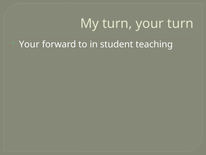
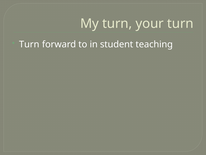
Your at (29, 44): Your -> Turn
